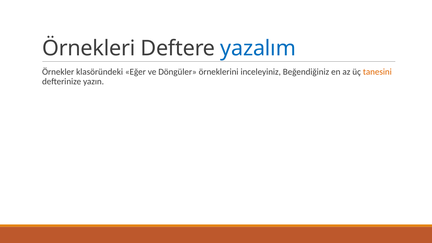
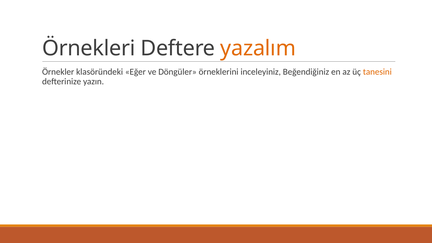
yazalım colour: blue -> orange
